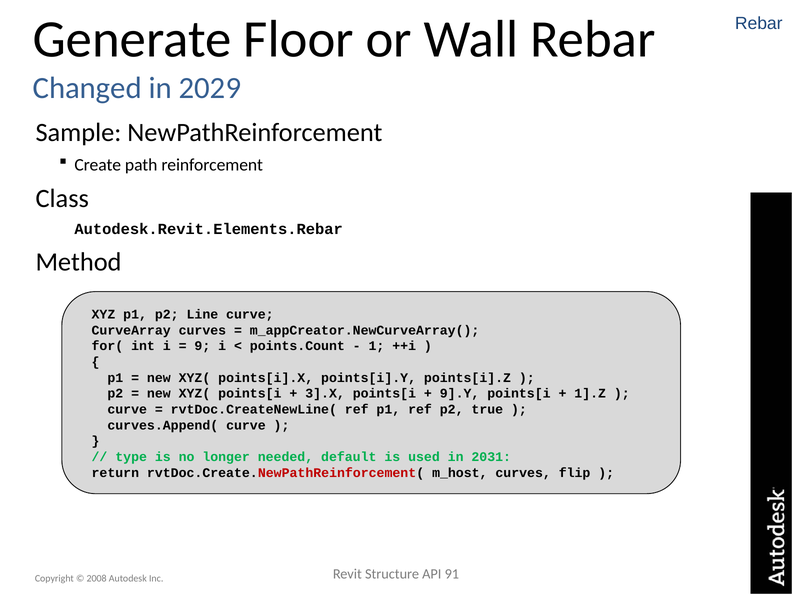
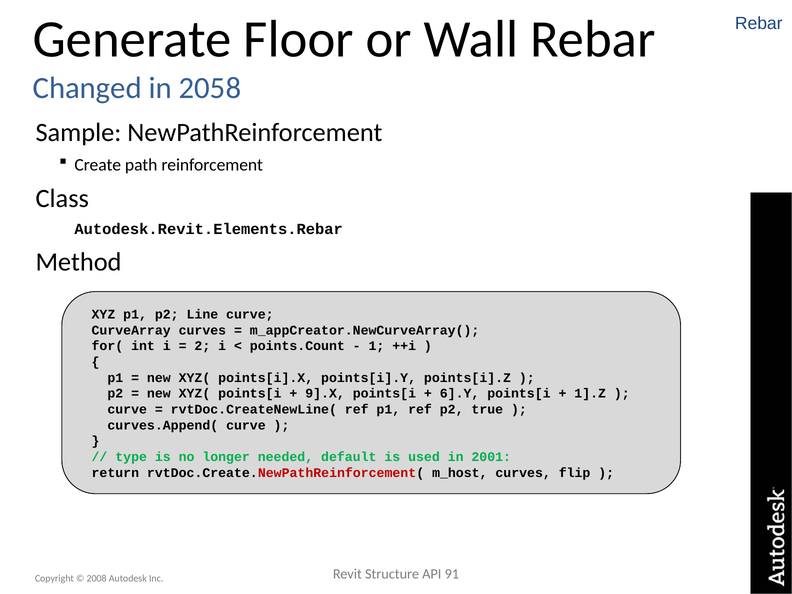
2029: 2029 -> 2058
9: 9 -> 2
3].X: 3].X -> 9].X
9].Y: 9].Y -> 6].Y
2031: 2031 -> 2001
